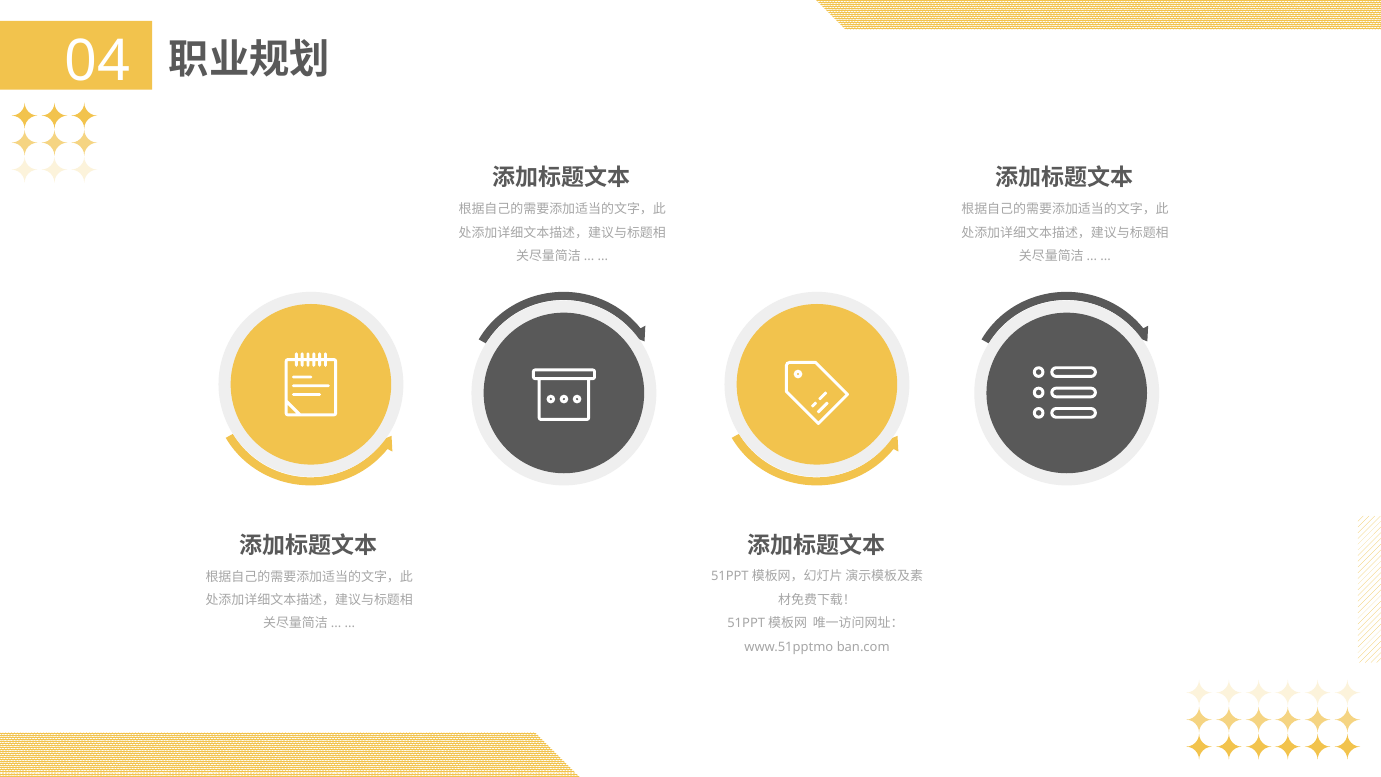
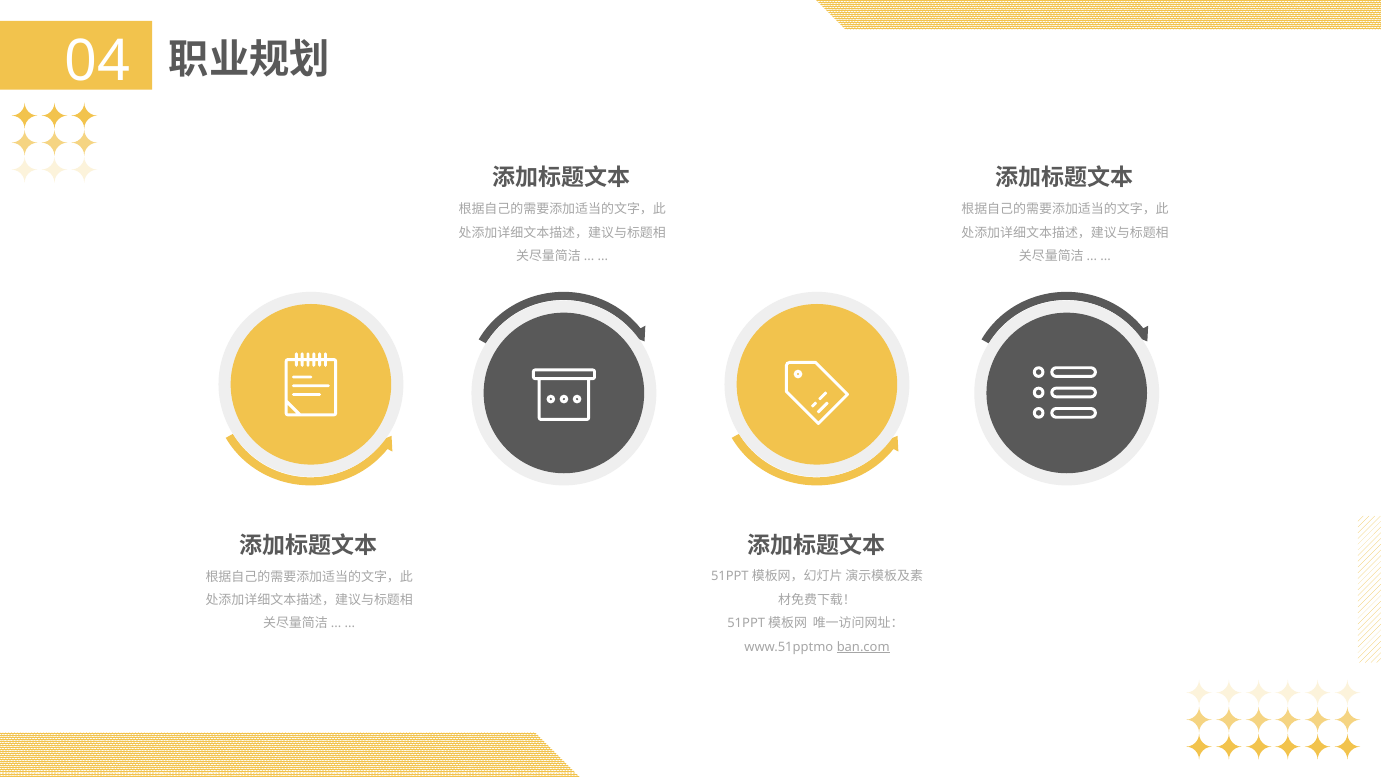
ban.com underline: none -> present
